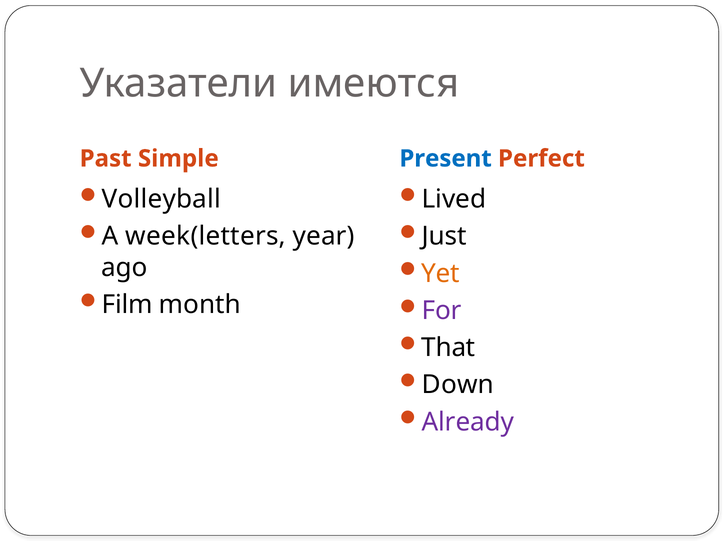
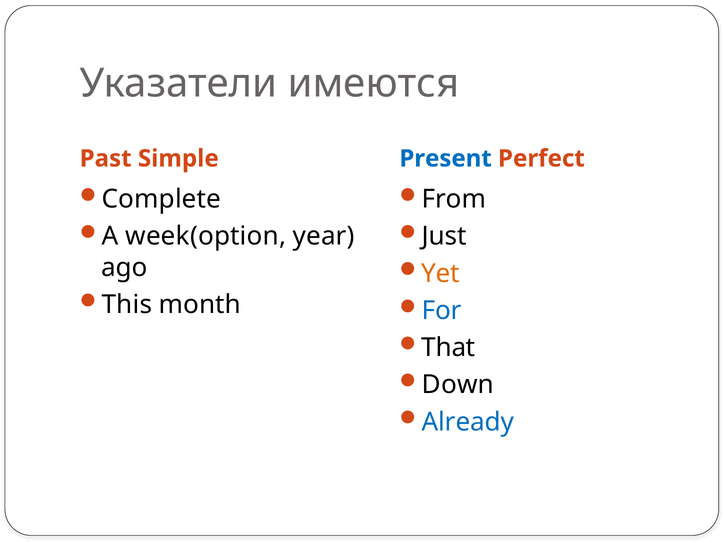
Volleyball: Volleyball -> Complete
Lived: Lived -> From
week(letters: week(letters -> week(option
Film: Film -> This
For colour: purple -> blue
Already colour: purple -> blue
